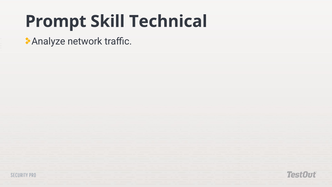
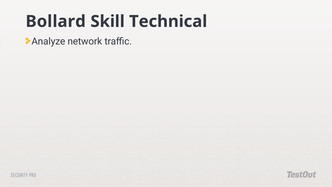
Prompt: Prompt -> Bollard
